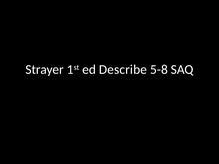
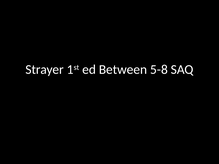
Describe: Describe -> Between
